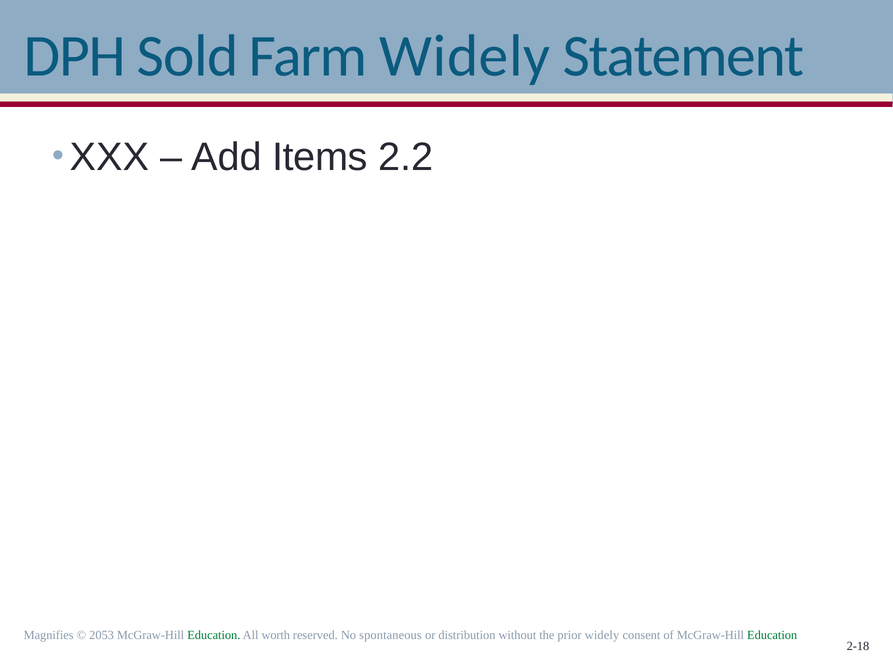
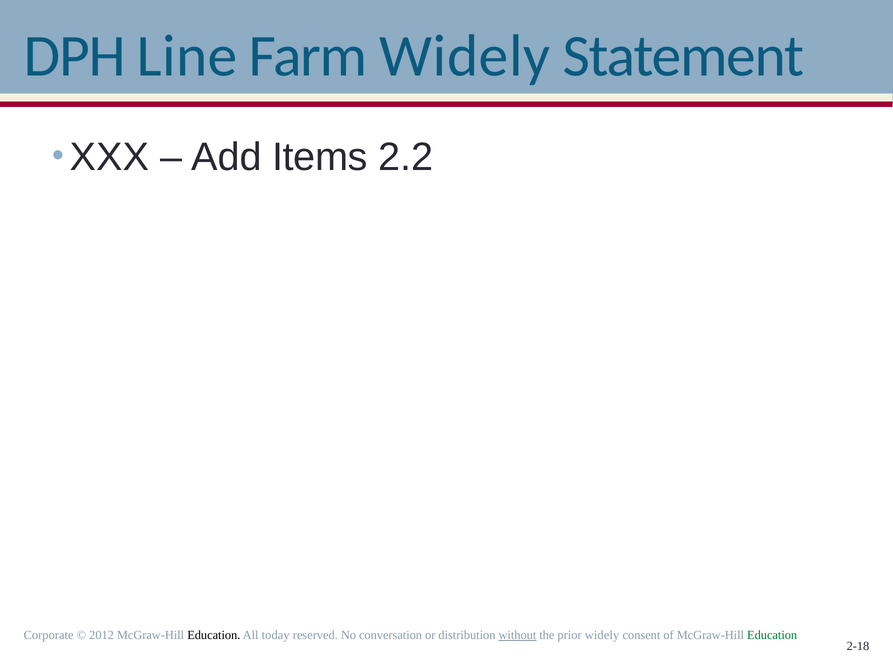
Sold: Sold -> Line
Magnifies: Magnifies -> Corporate
2053: 2053 -> 2012
Education at (214, 636) colour: green -> black
worth: worth -> today
spontaneous: spontaneous -> conversation
without underline: none -> present
